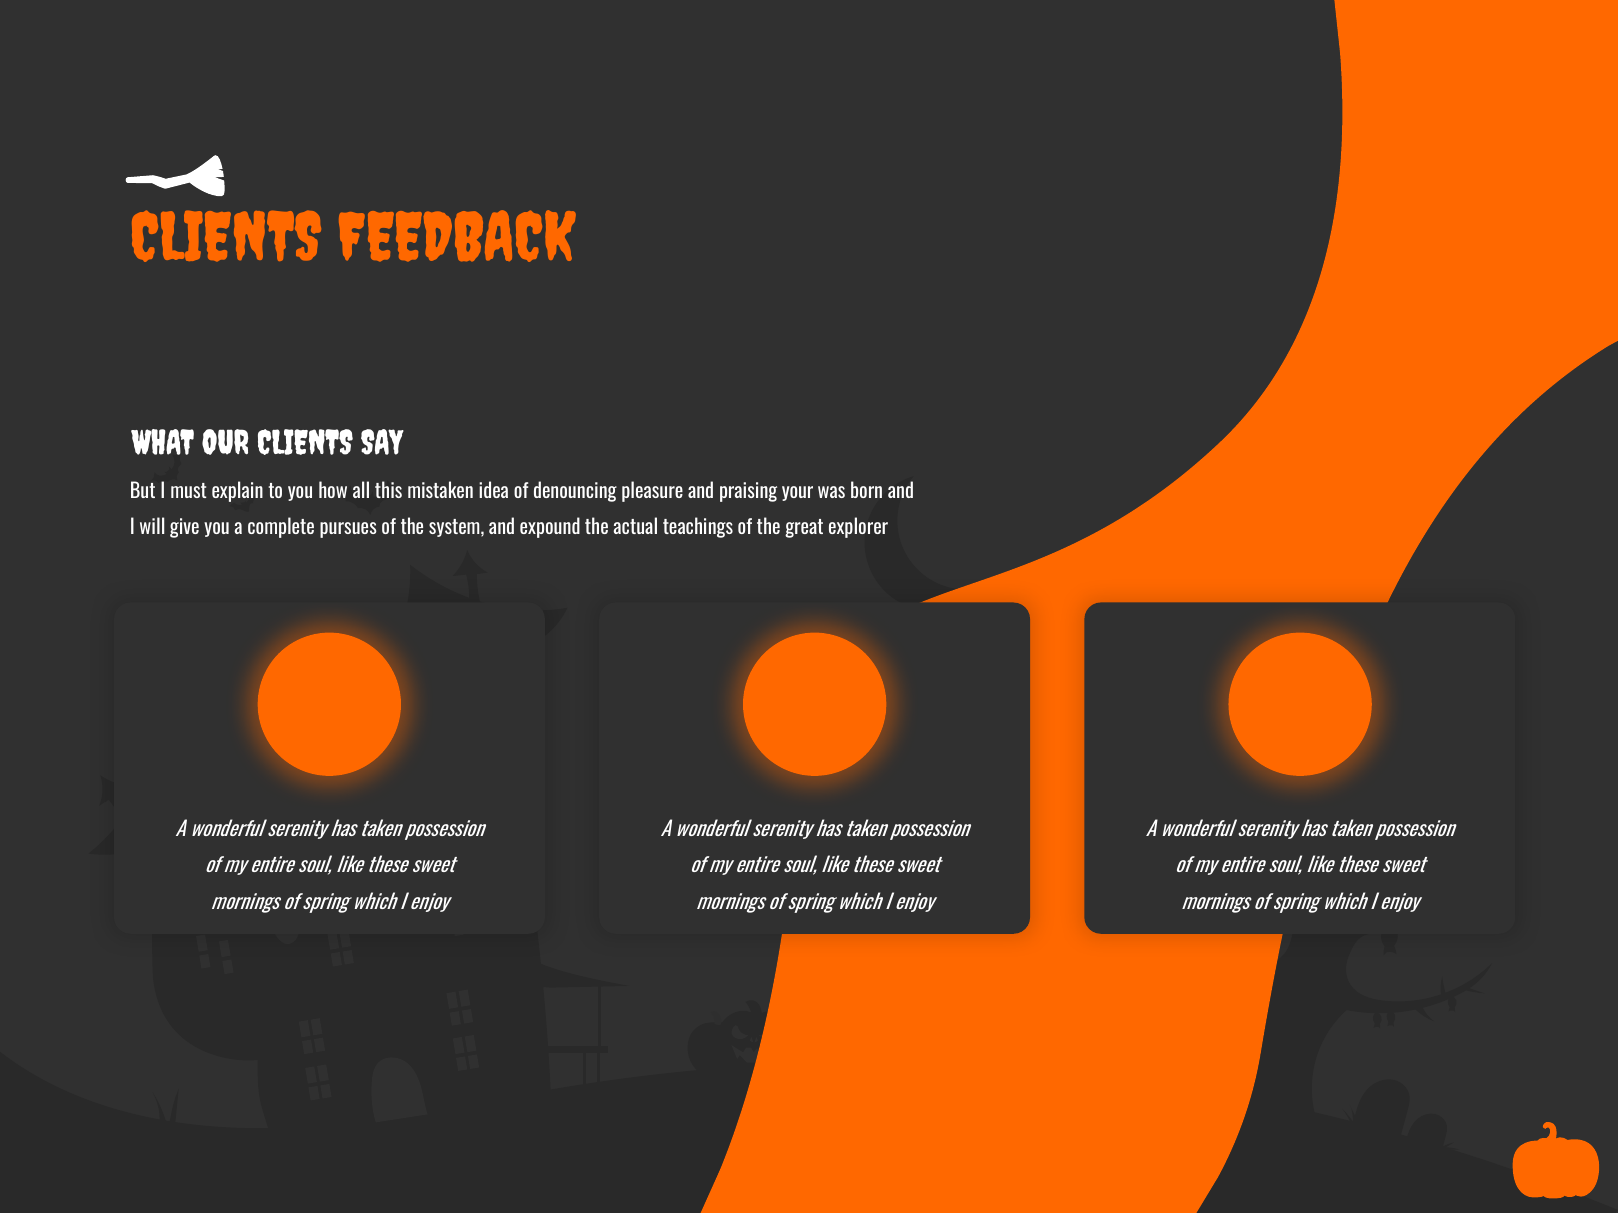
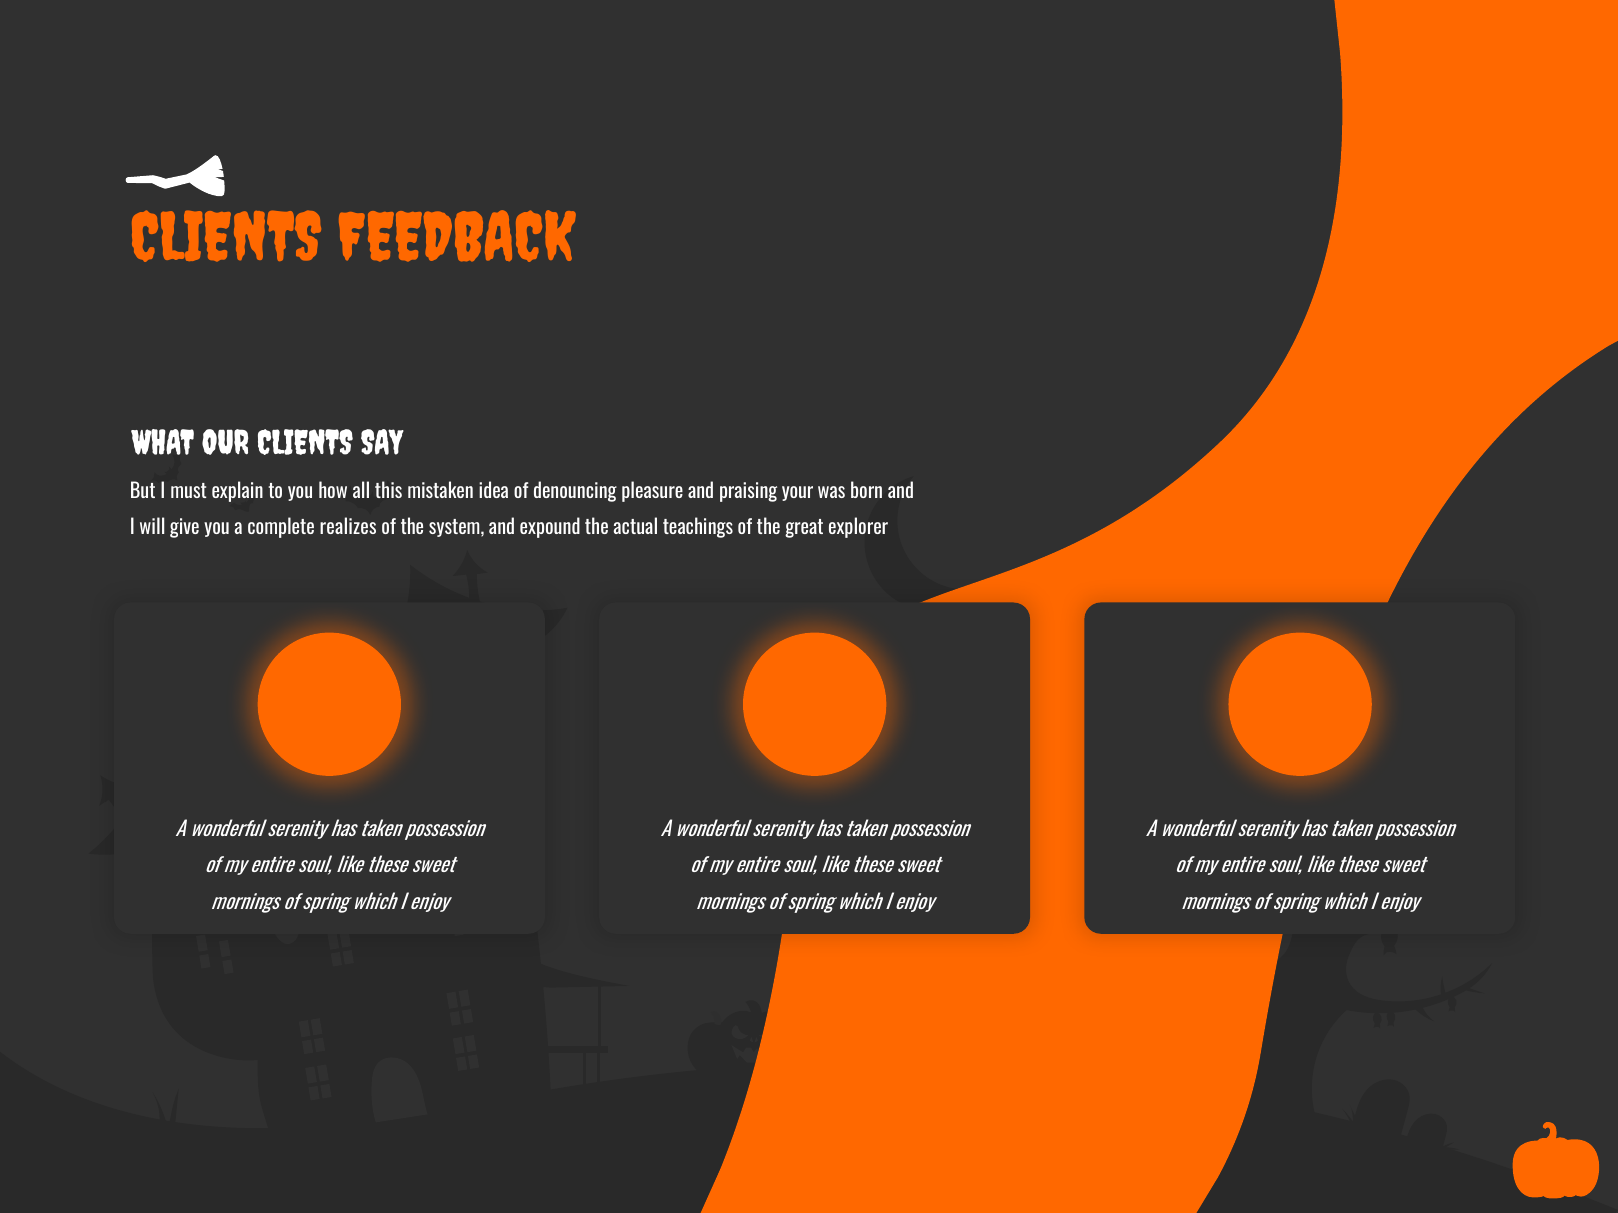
pursues: pursues -> realizes
